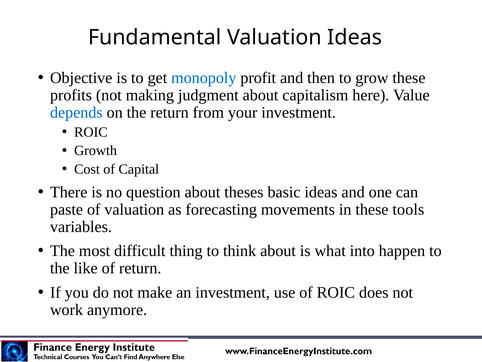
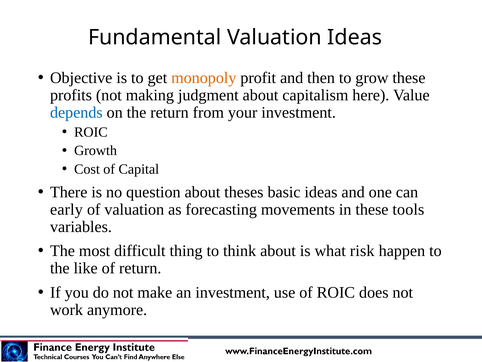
monopoly colour: blue -> orange
paste: paste -> early
into: into -> risk
